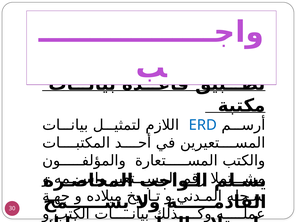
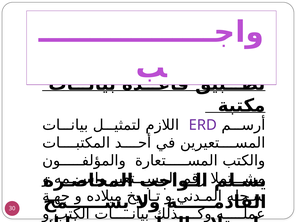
ERD colour: blue -> purple
